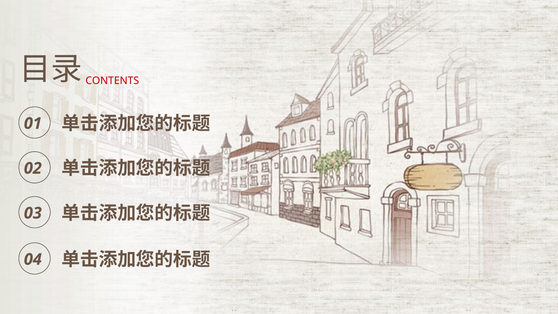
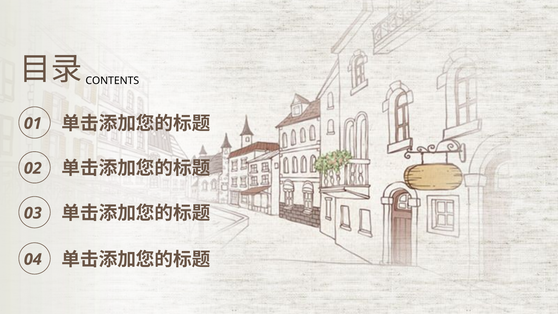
CONTENTS colour: red -> black
